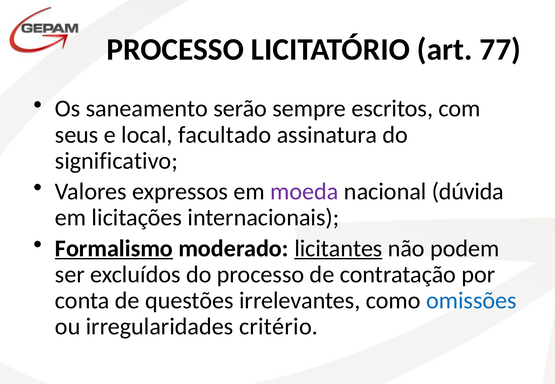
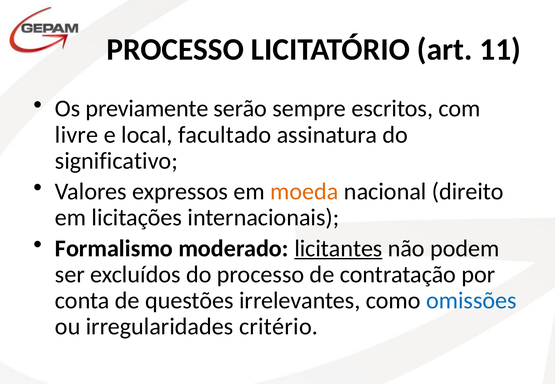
77: 77 -> 11
saneamento: saneamento -> previamente
seus: seus -> livre
moeda colour: purple -> orange
dúvida: dúvida -> direito
Formalismo underline: present -> none
